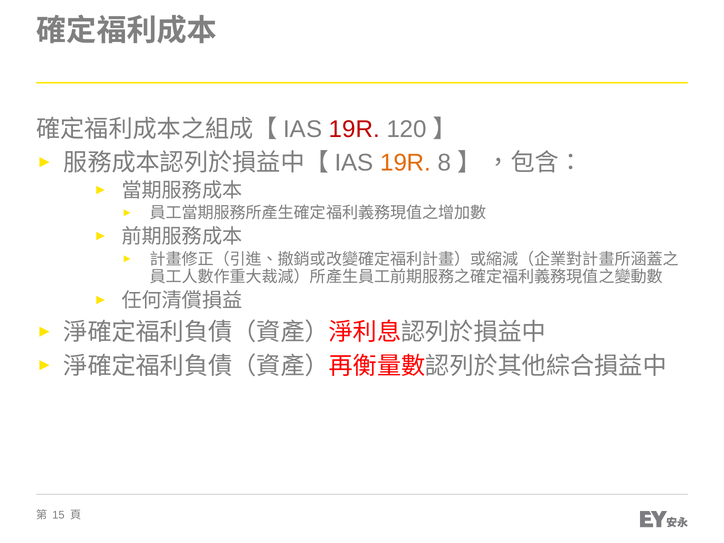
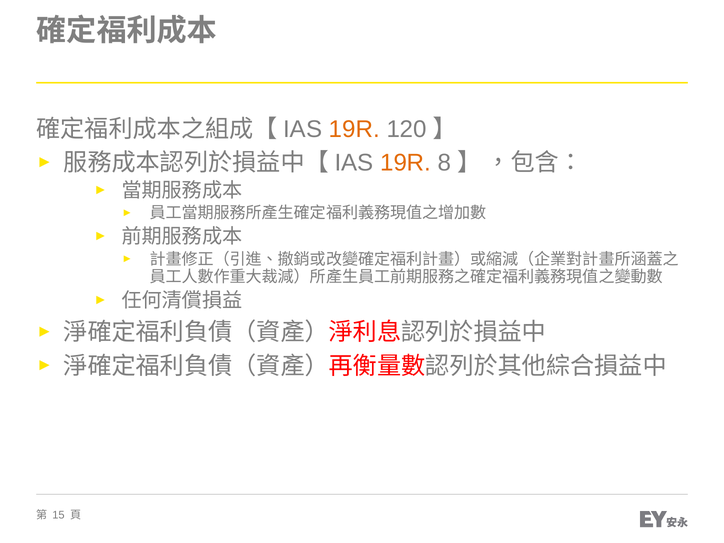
19R at (354, 129) colour: red -> orange
